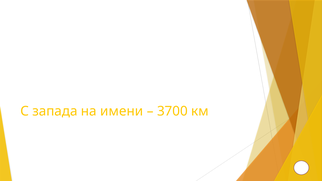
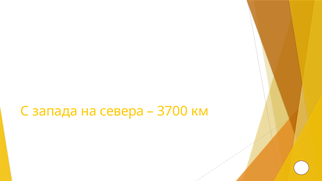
имени: имени -> севера
